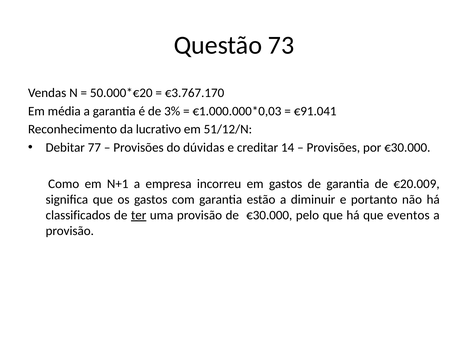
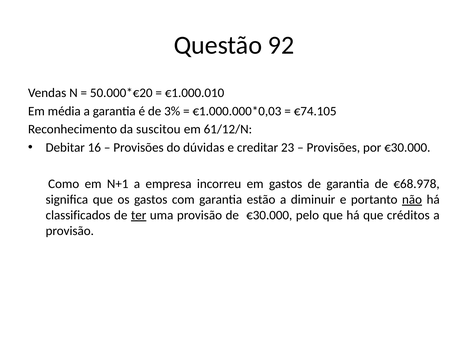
73: 73 -> 92
€3.767.170: €3.767.170 -> €1.000.010
€91.041: €91.041 -> €74.105
lucrativo: lucrativo -> suscitou
51/12/N: 51/12/N -> 61/12/N
77: 77 -> 16
14: 14 -> 23
€20.009: €20.009 -> €68.978
não underline: none -> present
eventos: eventos -> créditos
